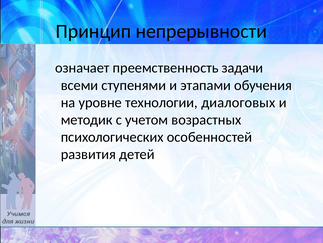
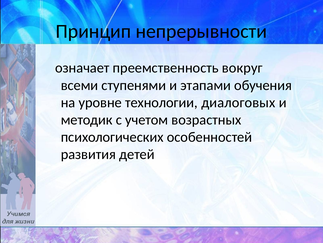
задачи: задачи -> вокруг
